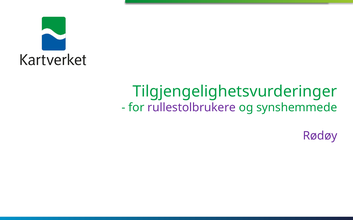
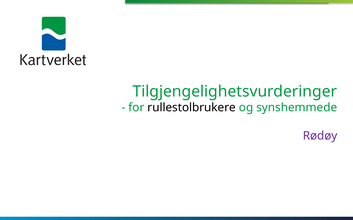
rullestolbrukere colour: purple -> black
